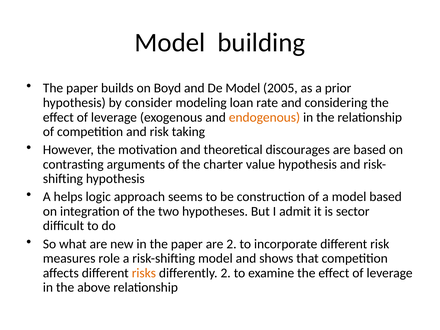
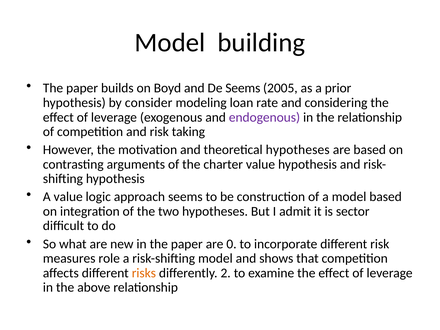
De Model: Model -> Seems
endogenous colour: orange -> purple
theoretical discourages: discourages -> hypotheses
A helps: helps -> value
are 2: 2 -> 0
